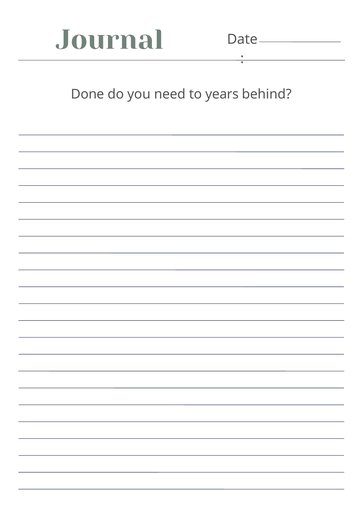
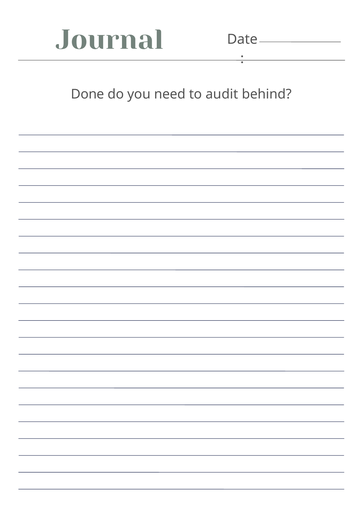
years: years -> audit
